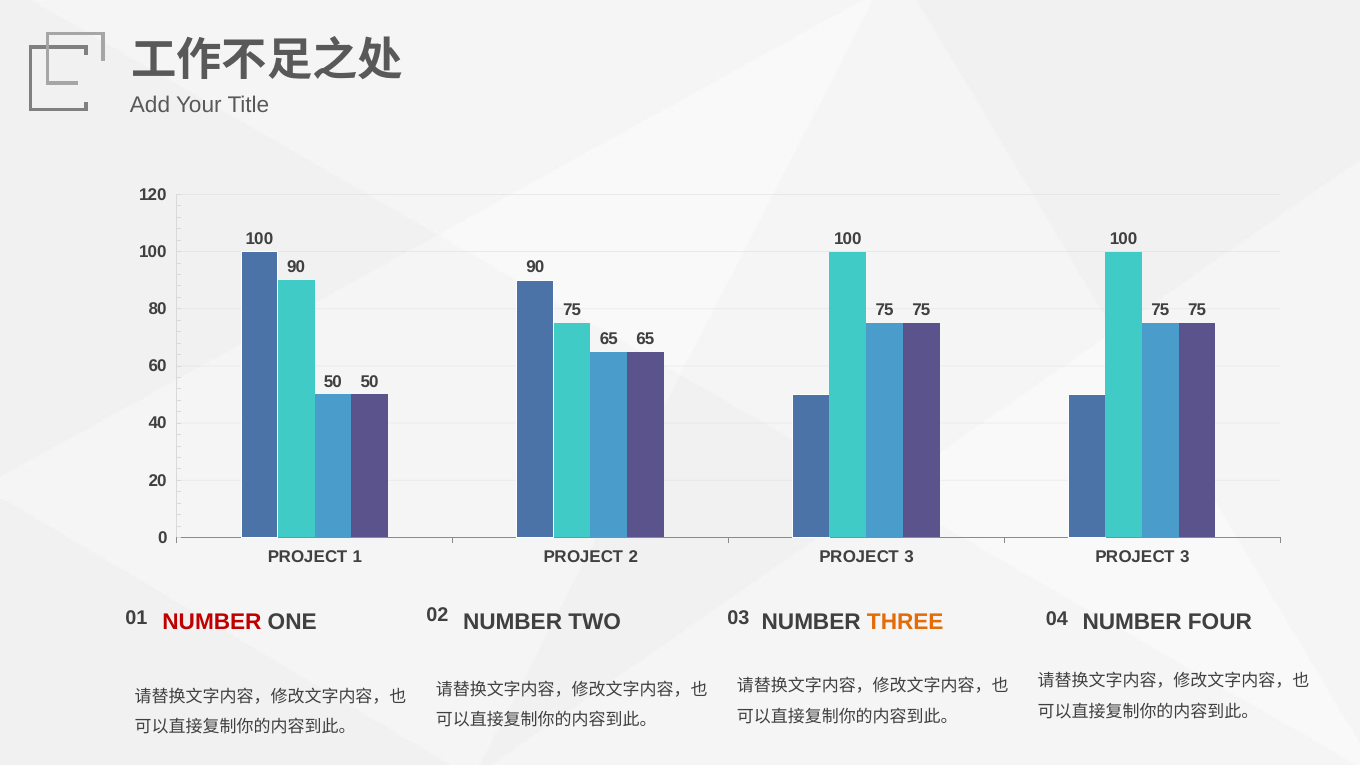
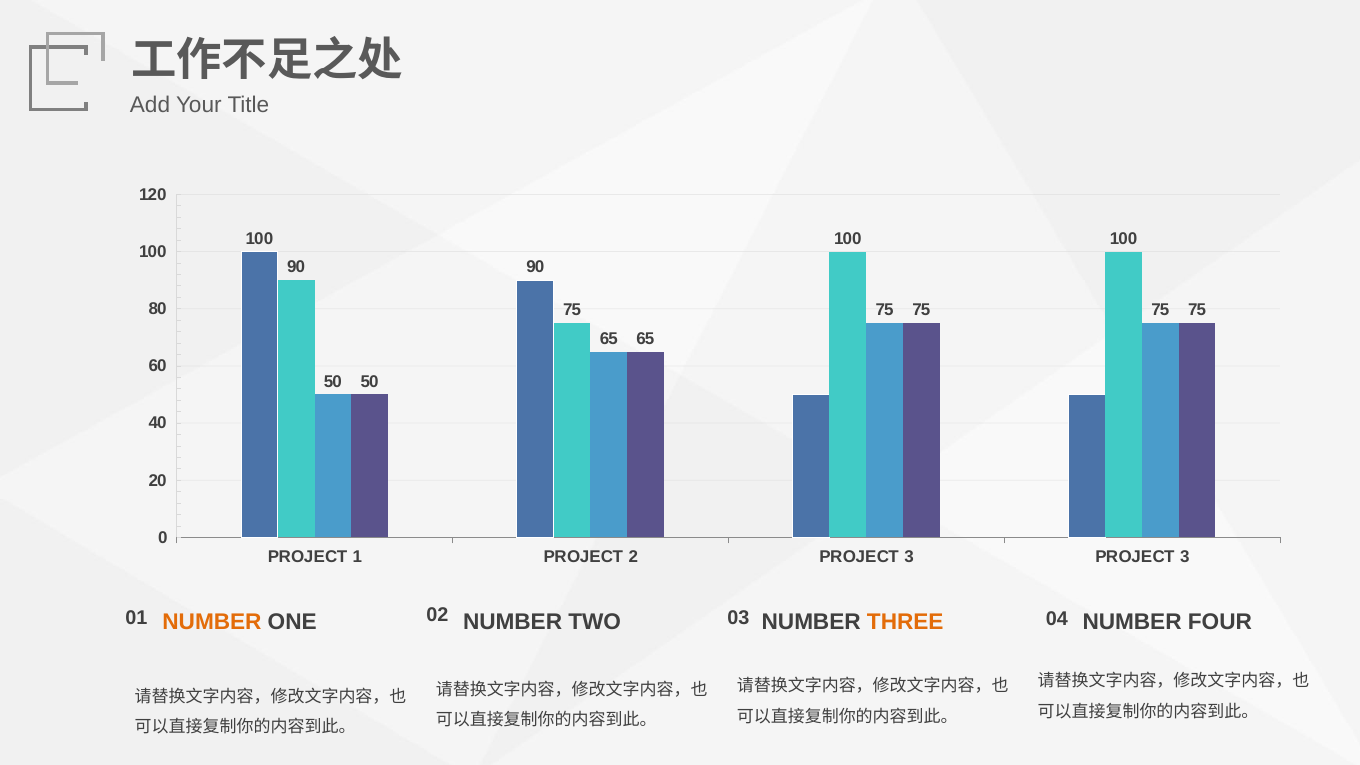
NUMBER at (212, 622) colour: red -> orange
